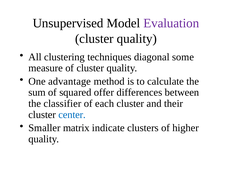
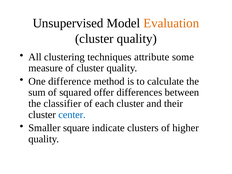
Evaluation colour: purple -> orange
diagonal: diagonal -> attribute
advantage: advantage -> difference
matrix: matrix -> square
